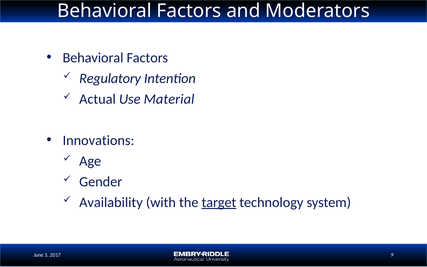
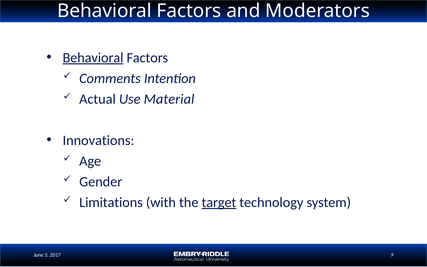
Behavioral at (93, 58) underline: none -> present
Regulatory: Regulatory -> Comments
Availability: Availability -> Limitations
